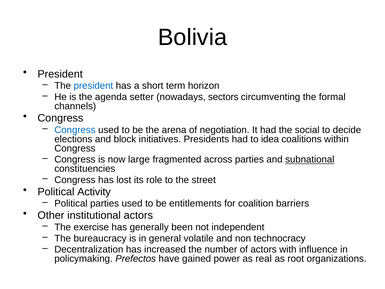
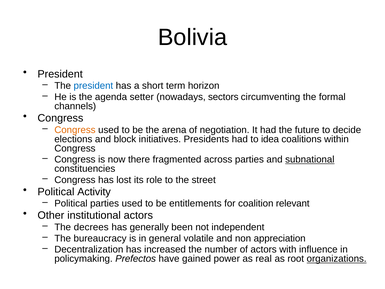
Congress at (75, 130) colour: blue -> orange
social: social -> future
large: large -> there
barriers: barriers -> relevant
exercise: exercise -> decrees
technocracy: technocracy -> appreciation
organizations underline: none -> present
